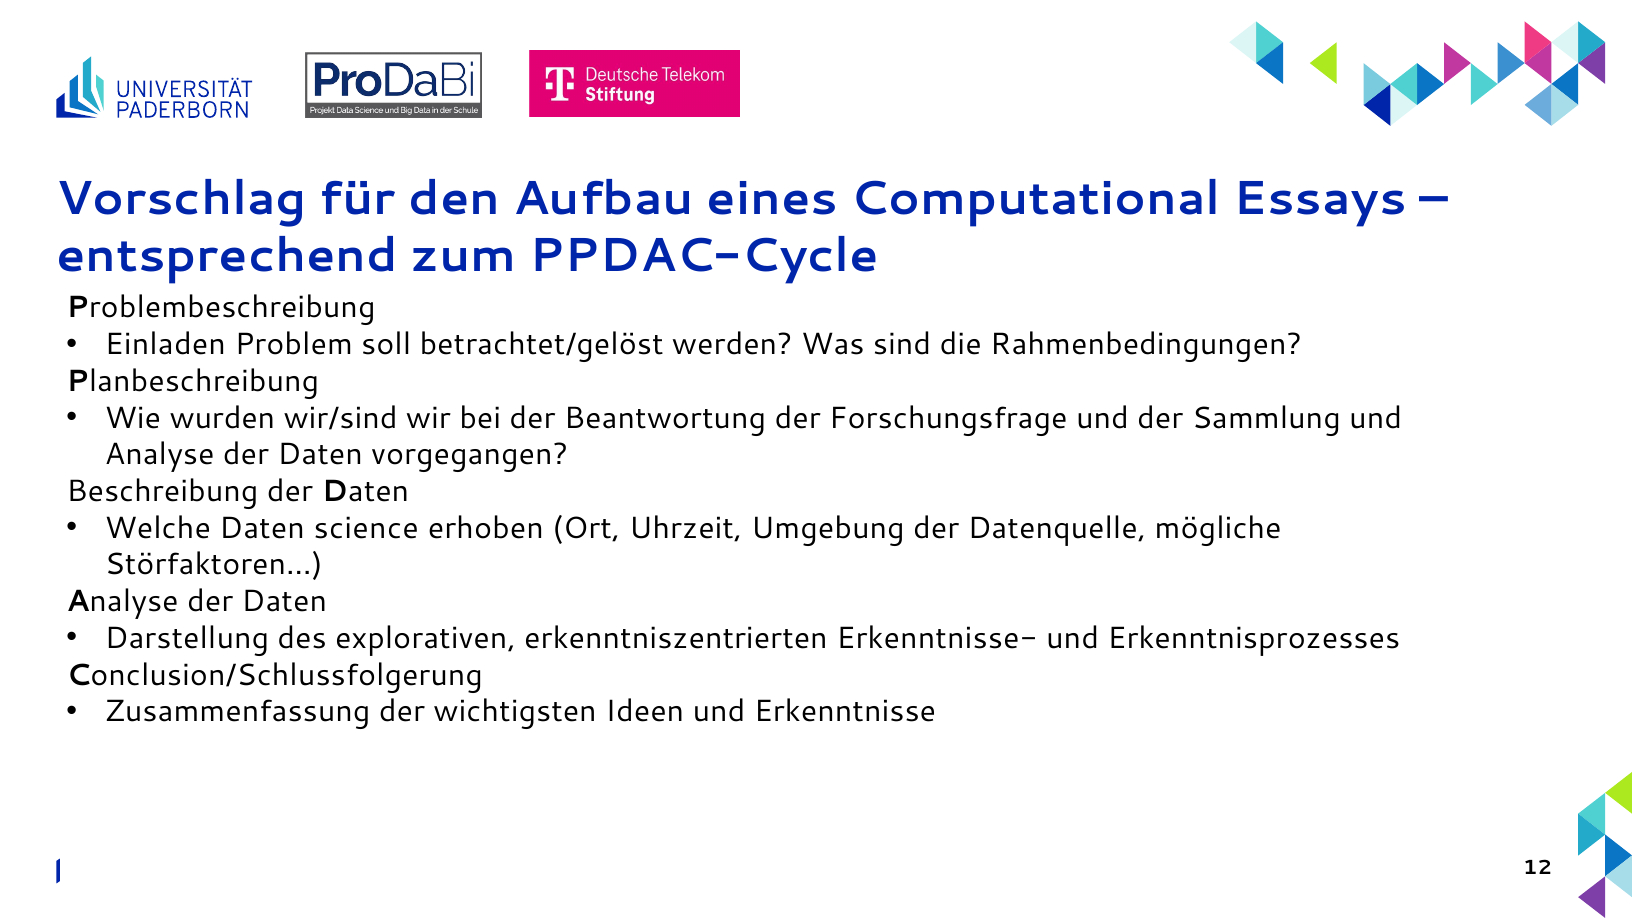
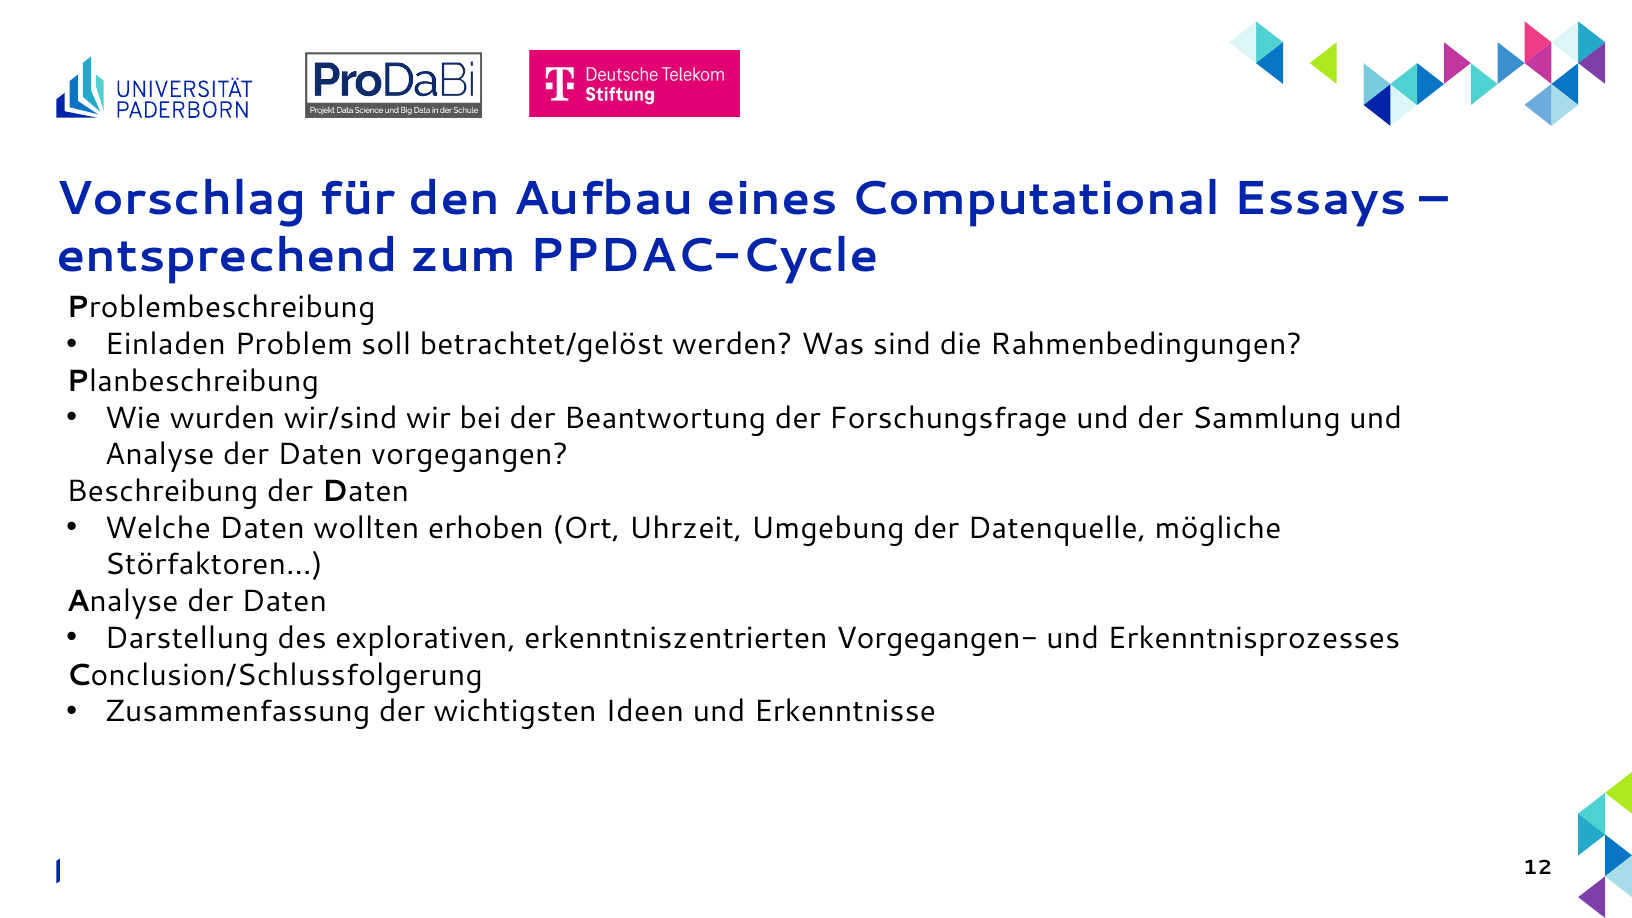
science: science -> wollten
Erkenntnisse-: Erkenntnisse- -> Vorgegangen-
